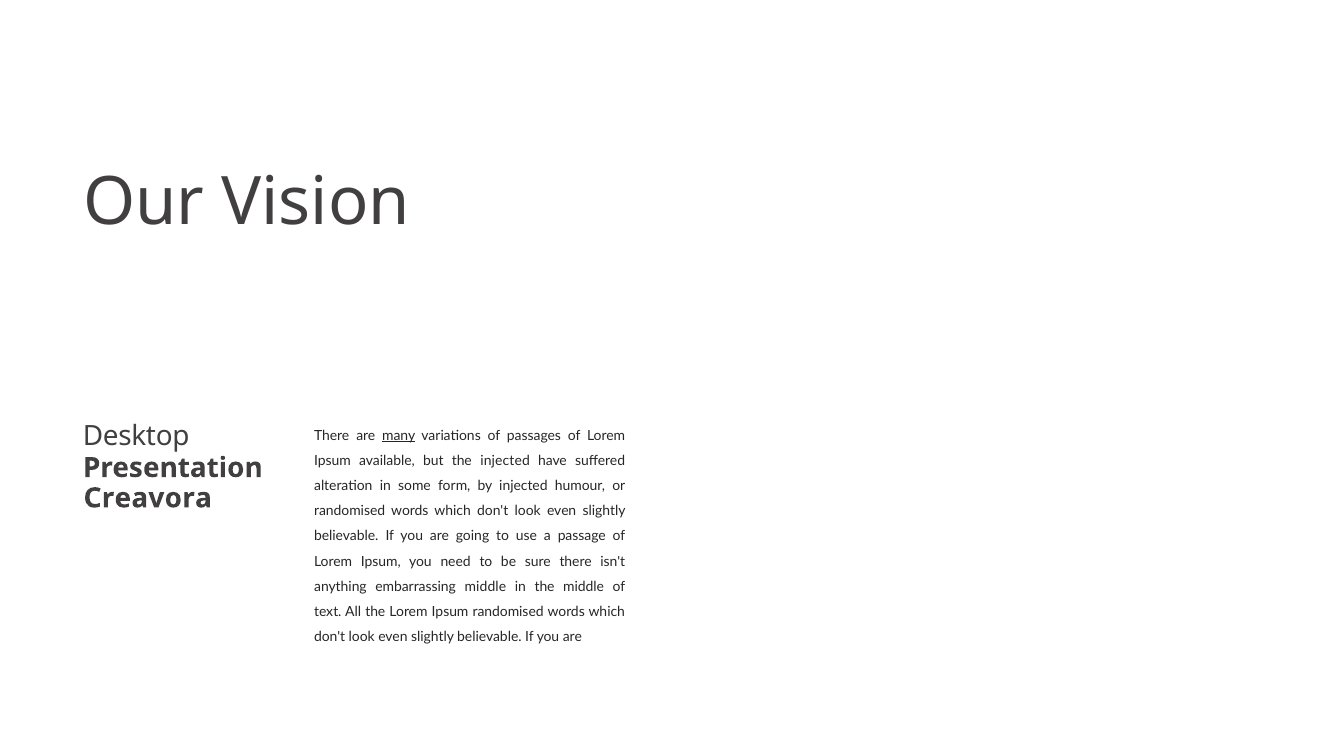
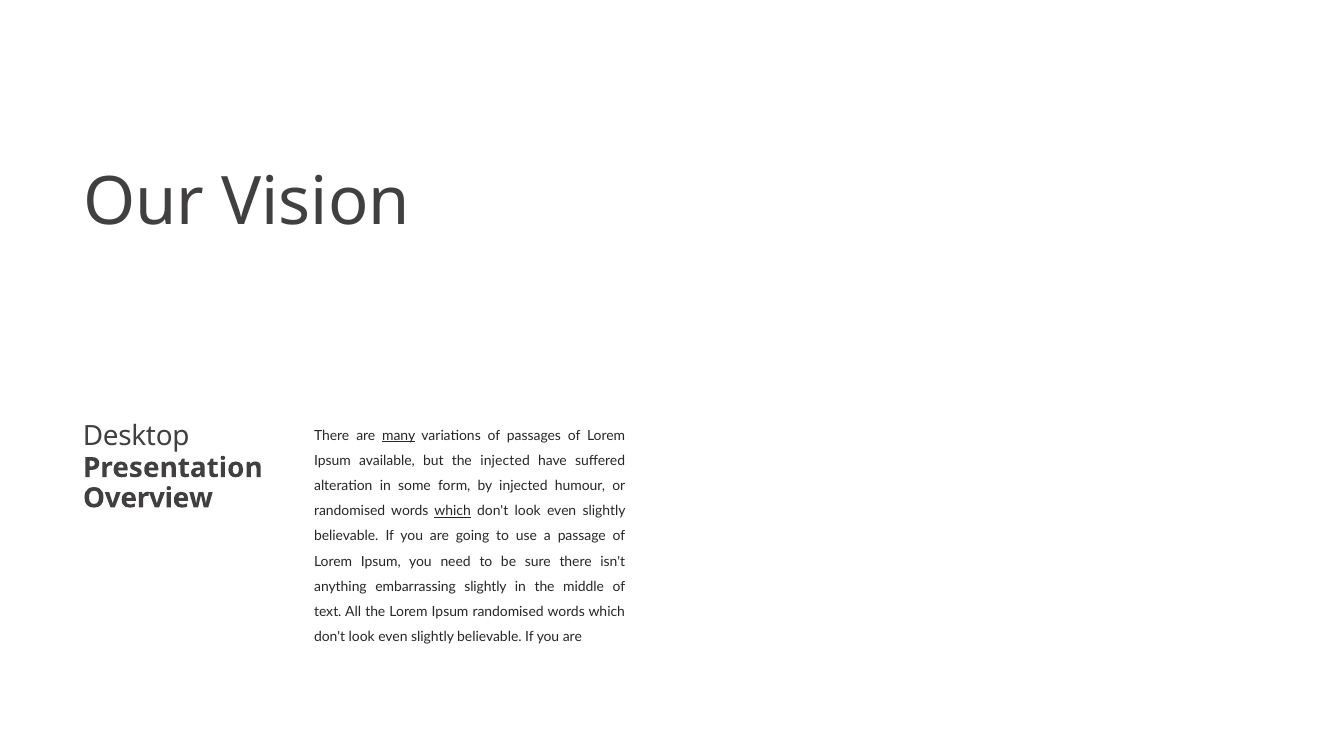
Creavora: Creavora -> Overview
which at (453, 511) underline: none -> present
embarrassing middle: middle -> slightly
